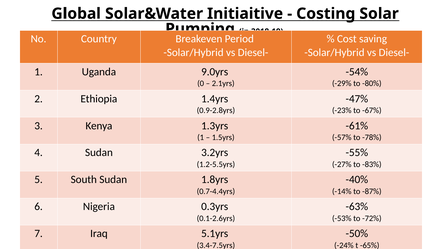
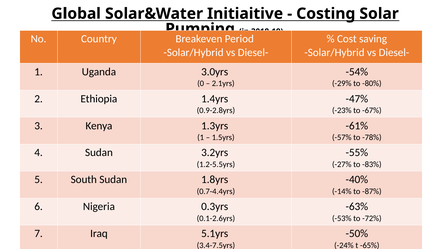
9.0yrs: 9.0yrs -> 3.0yrs
